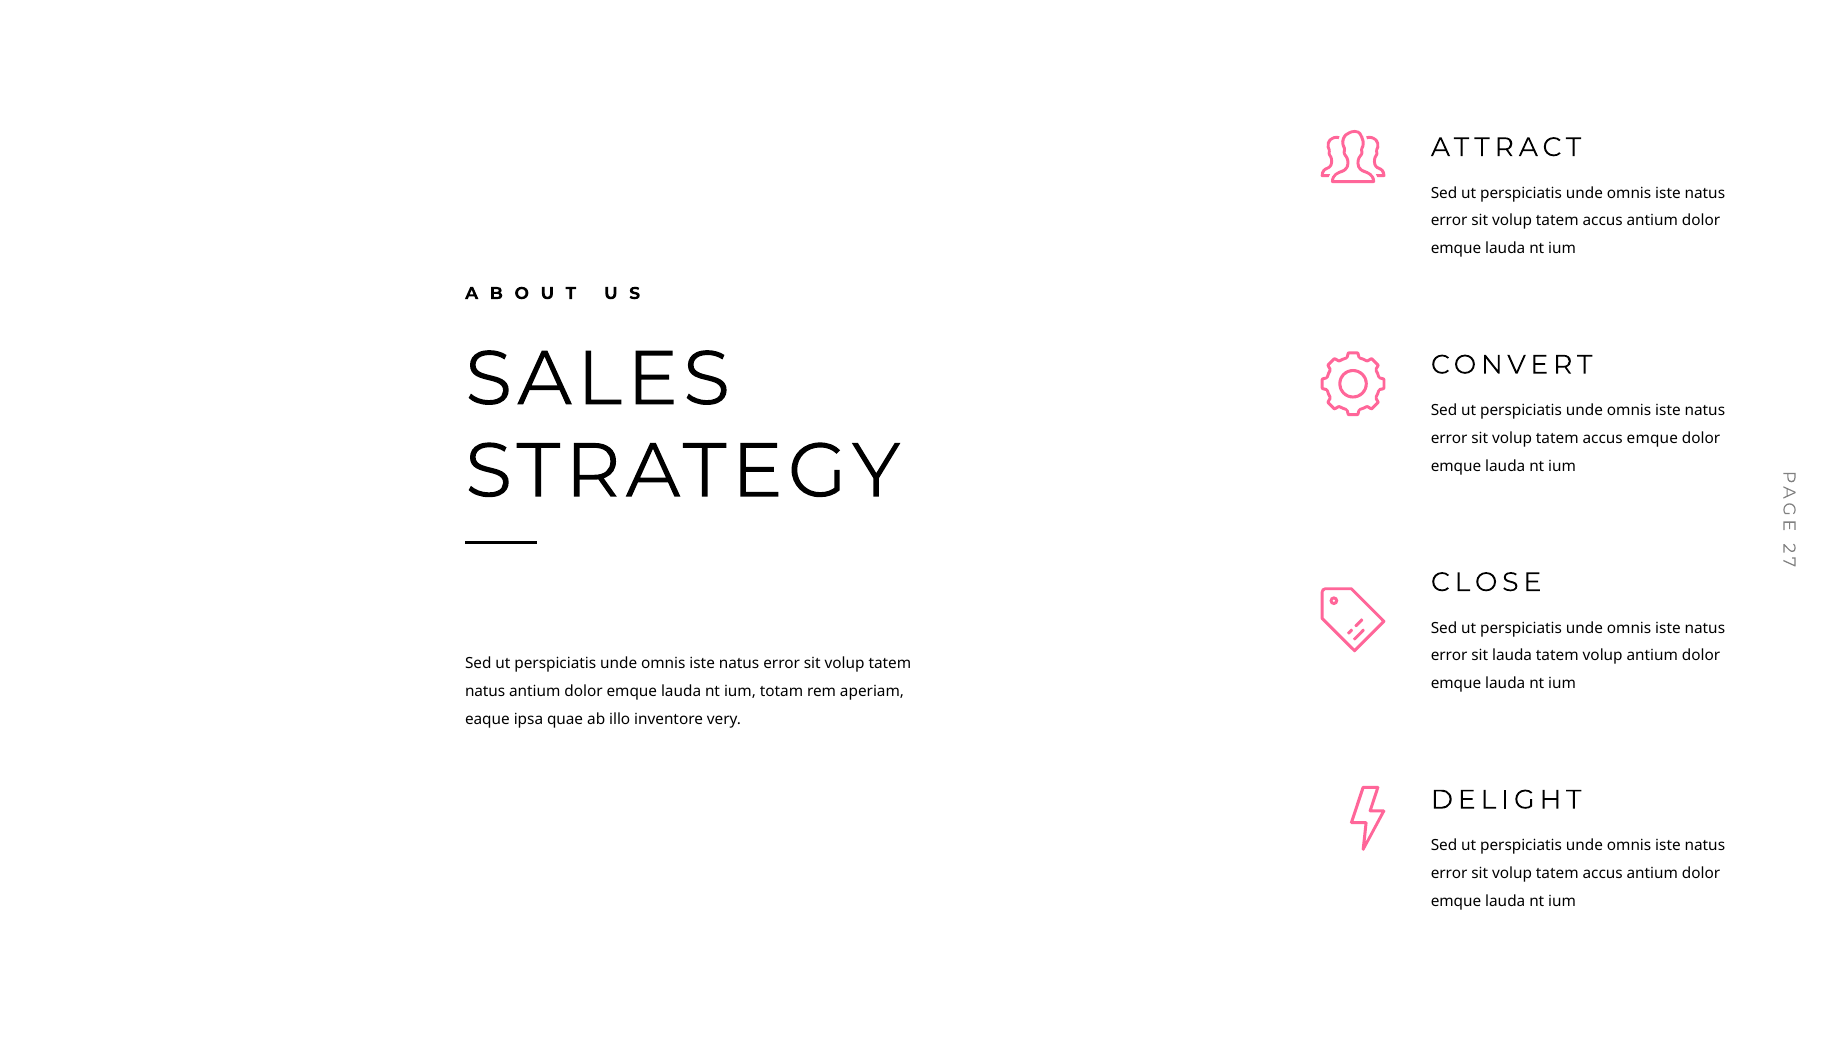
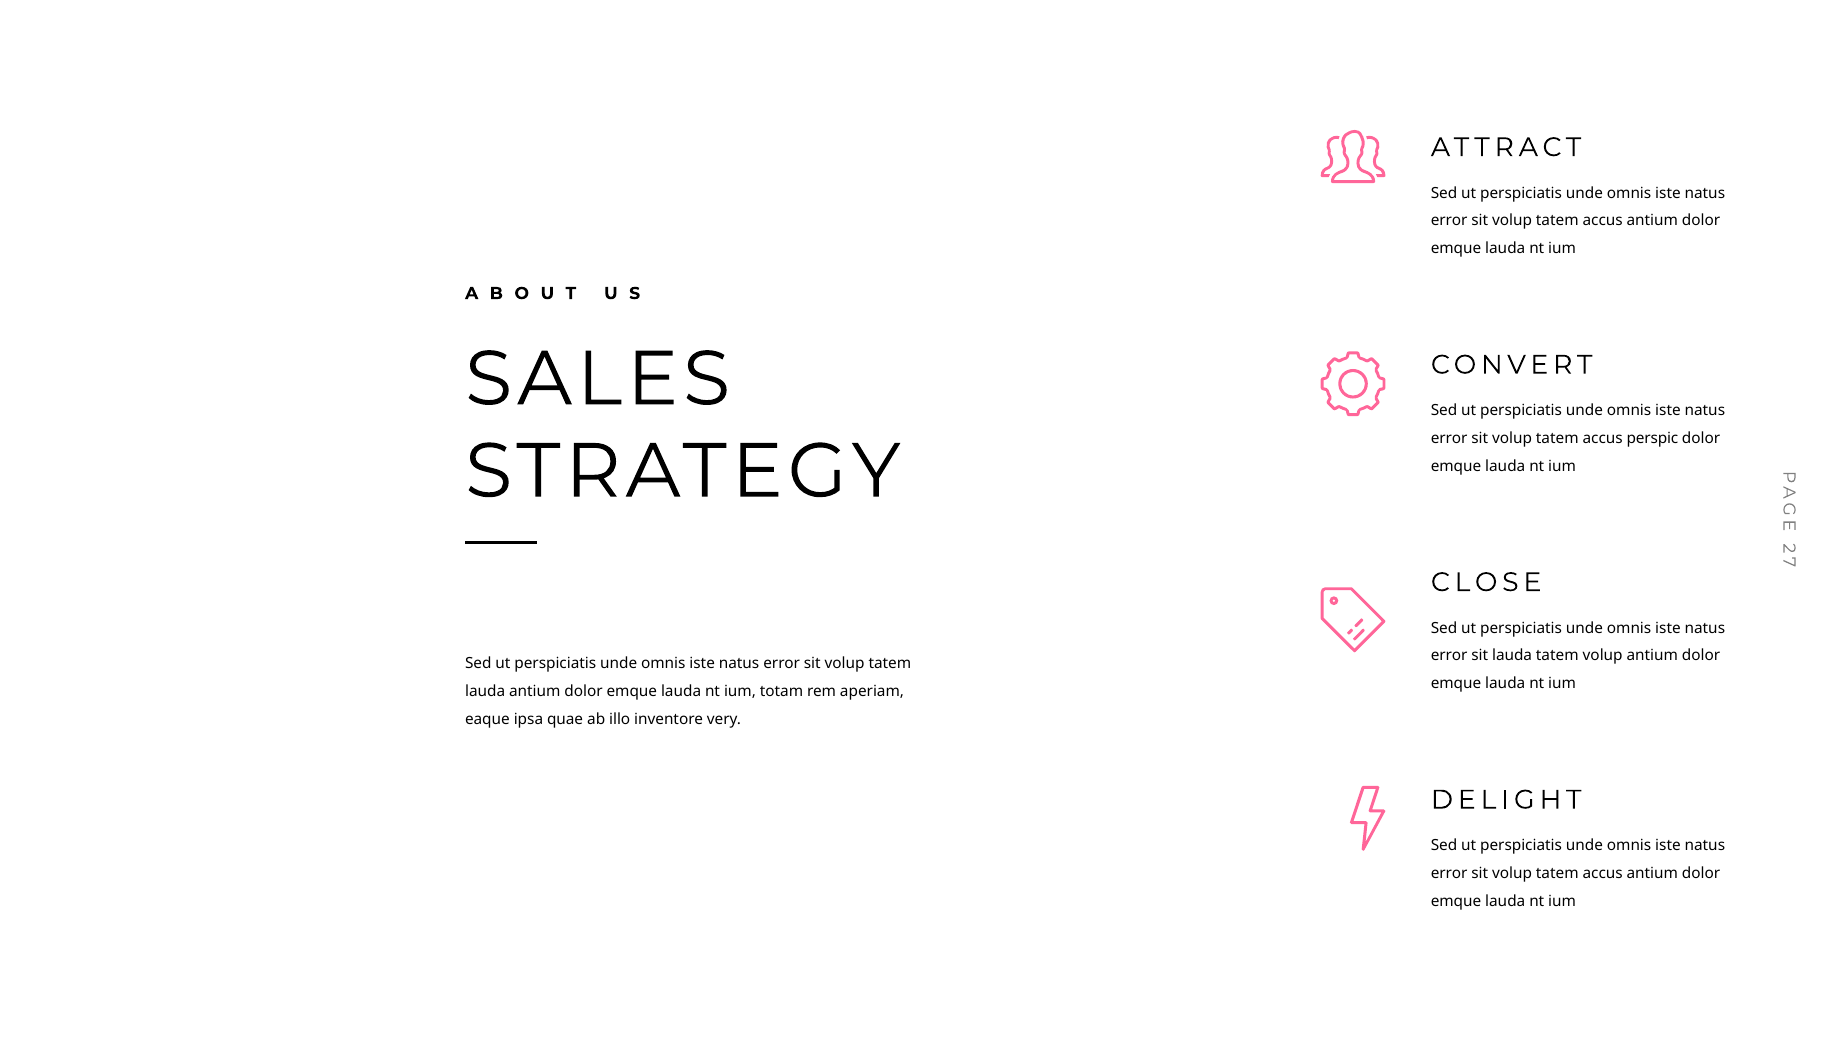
accus emque: emque -> perspic
natus at (485, 691): natus -> lauda
